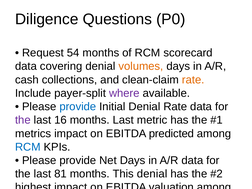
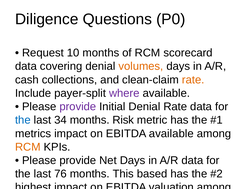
54: 54 -> 10
provide at (78, 107) colour: blue -> purple
the at (23, 120) colour: purple -> blue
16: 16 -> 34
months Last: Last -> Risk
EBITDA predicted: predicted -> available
RCM at (28, 147) colour: blue -> orange
81: 81 -> 76
This denial: denial -> based
